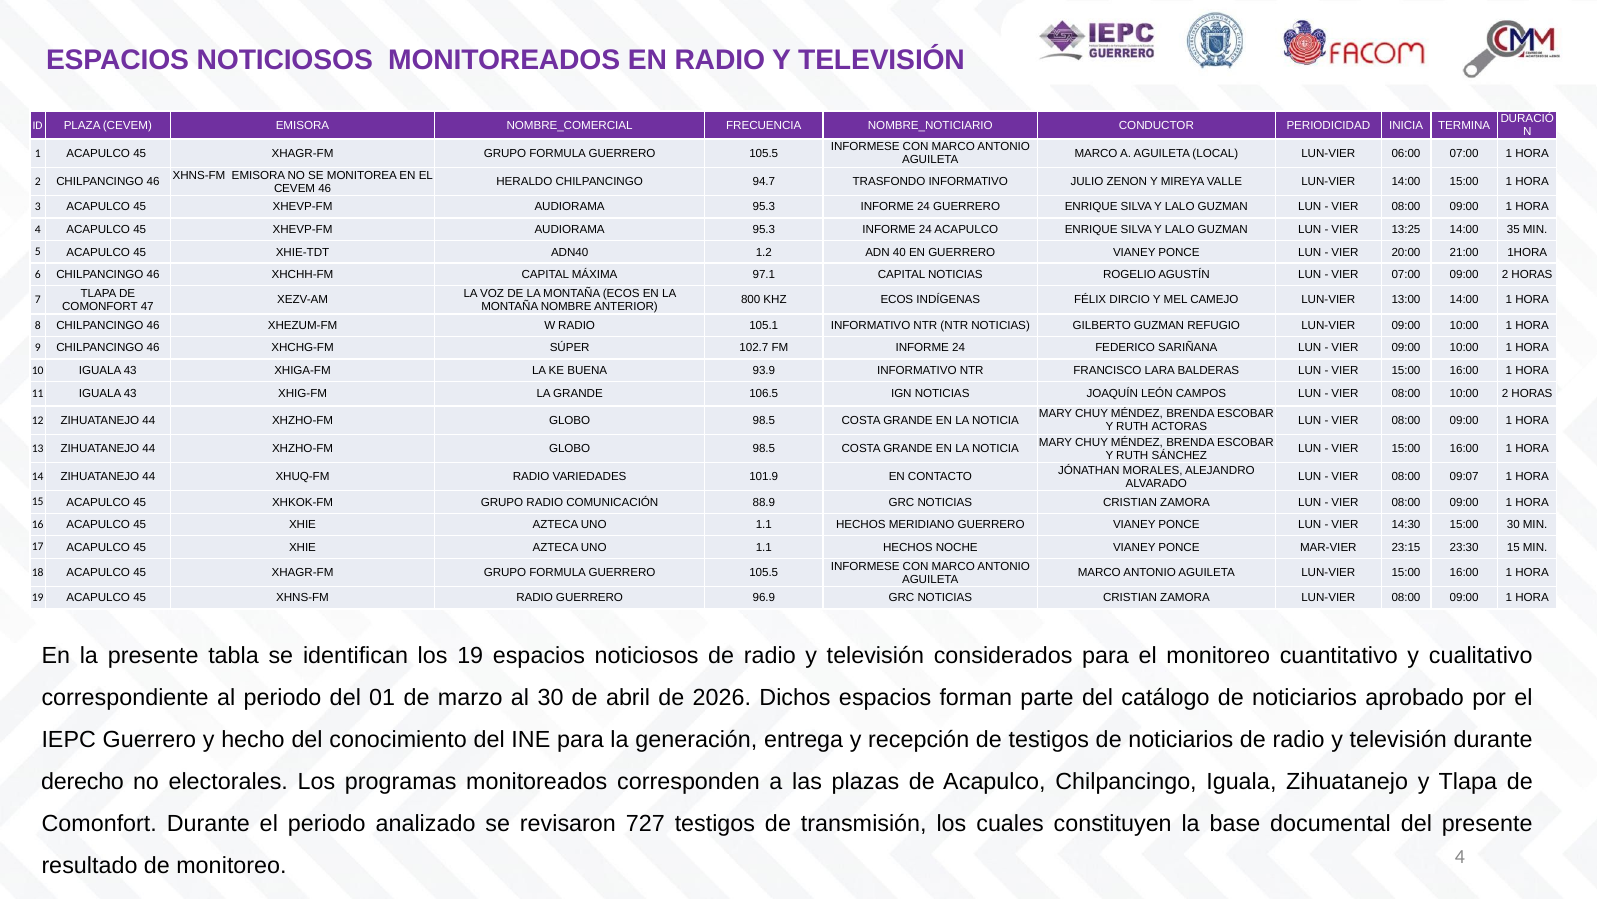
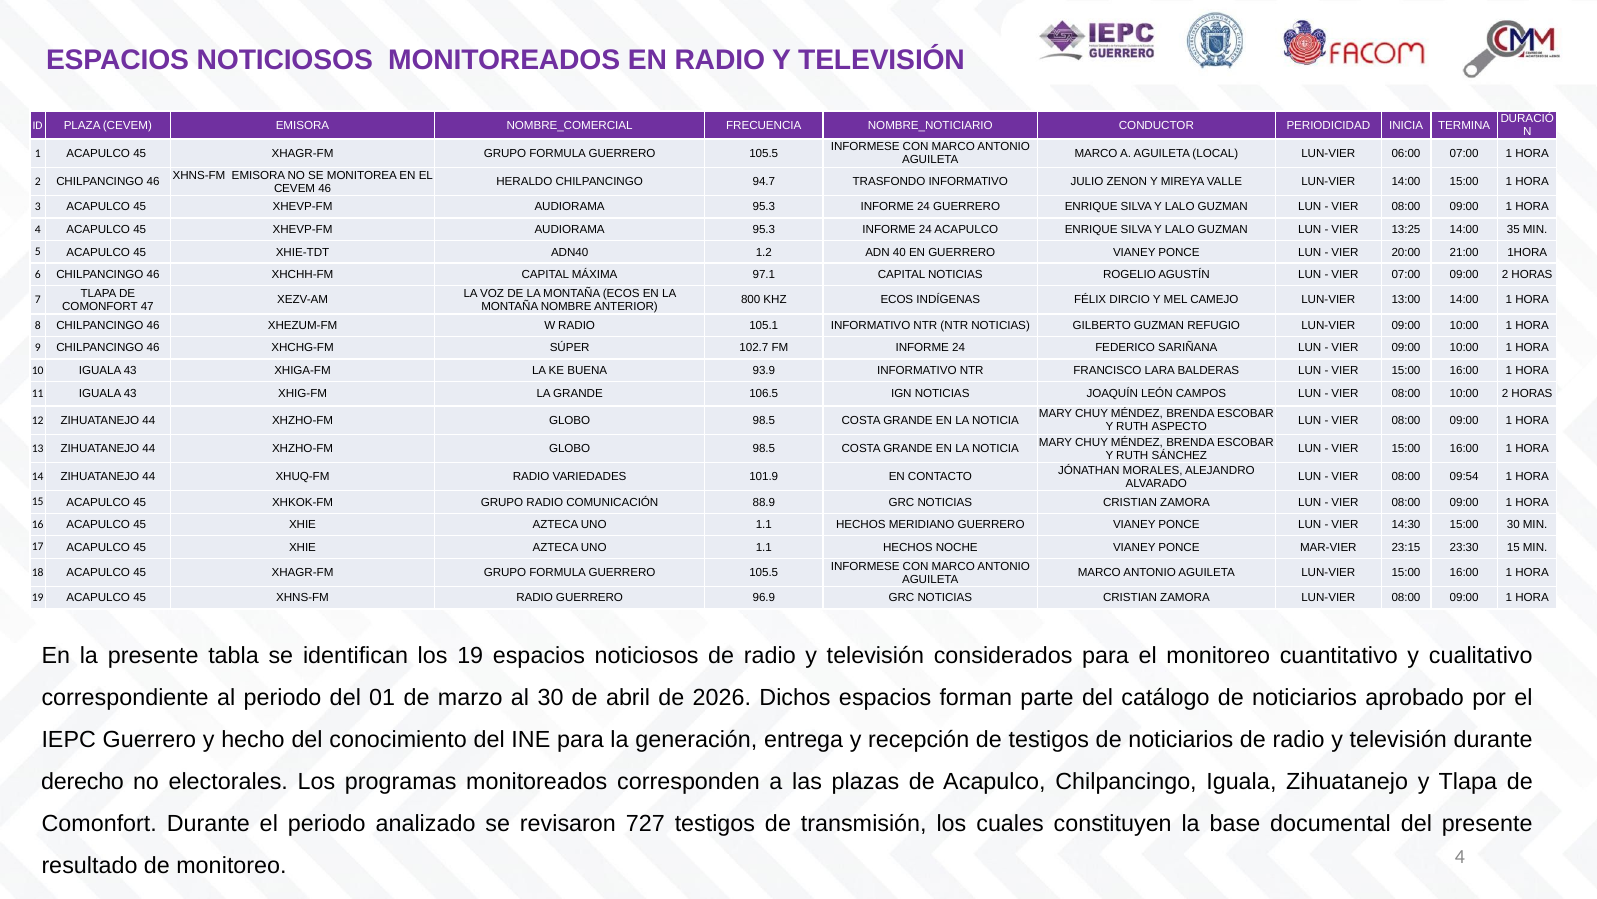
ACTORAS: ACTORAS -> ASPECTO
09:07: 09:07 -> 09:54
